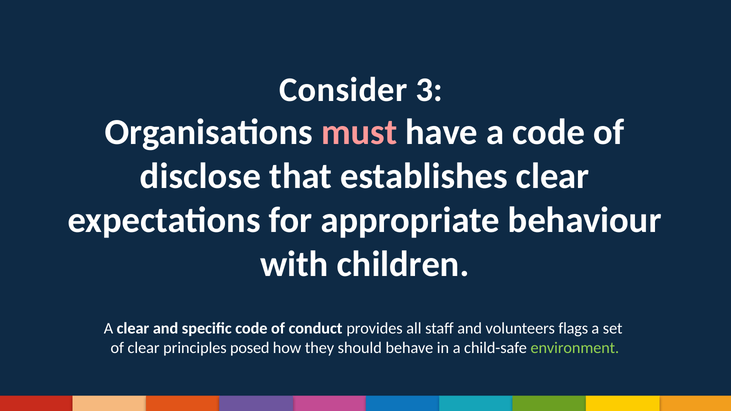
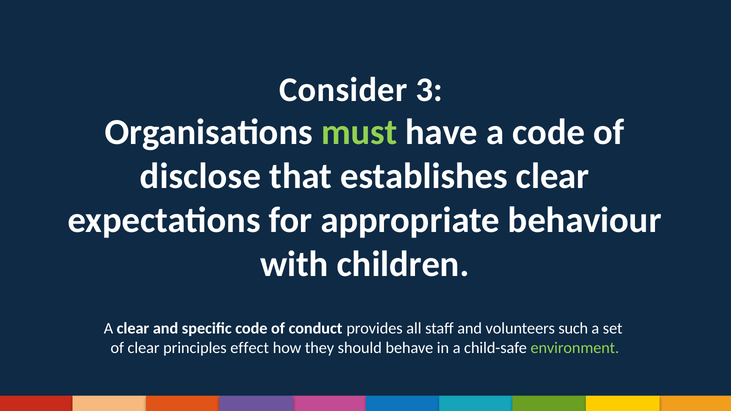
must colour: pink -> light green
flags: flags -> such
posed: posed -> effect
